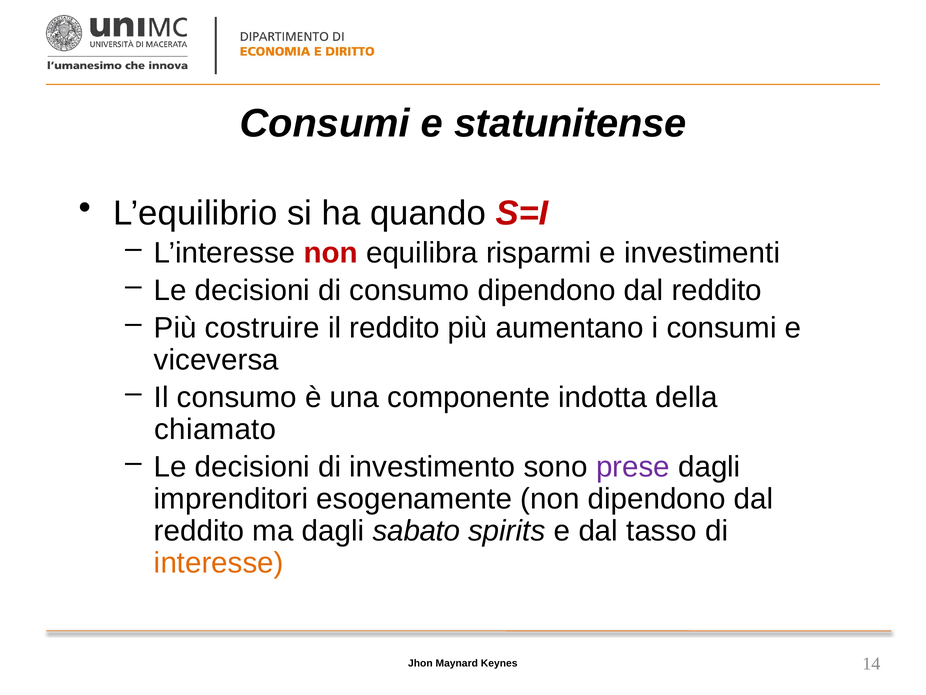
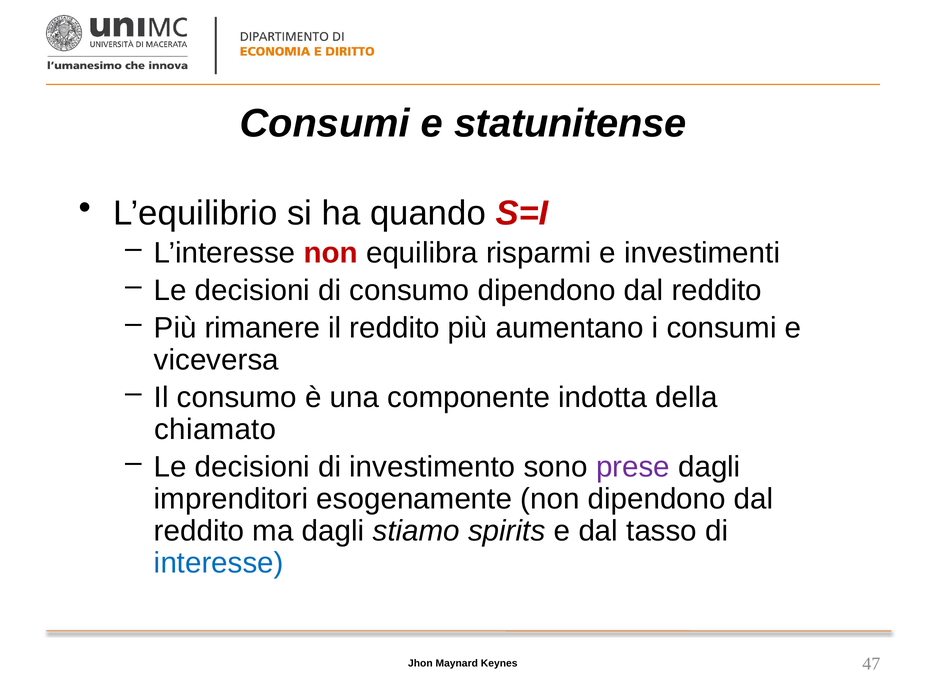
costruire: costruire -> rimanere
sabato: sabato -> stiamo
interesse colour: orange -> blue
14: 14 -> 47
